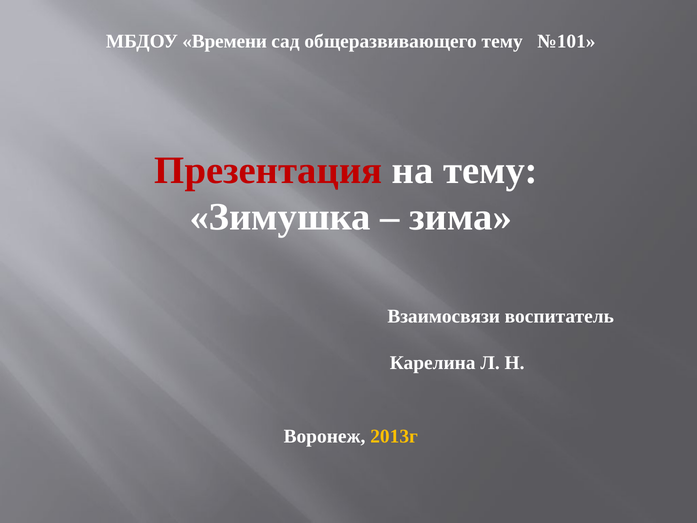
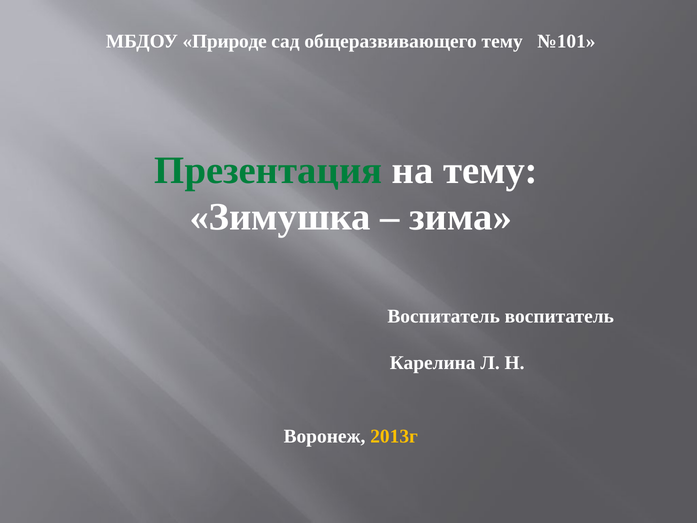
Времени: Времени -> Природе
Презентация colour: red -> green
Взаимосвязи at (444, 316): Взаимосвязи -> Воспитатель
